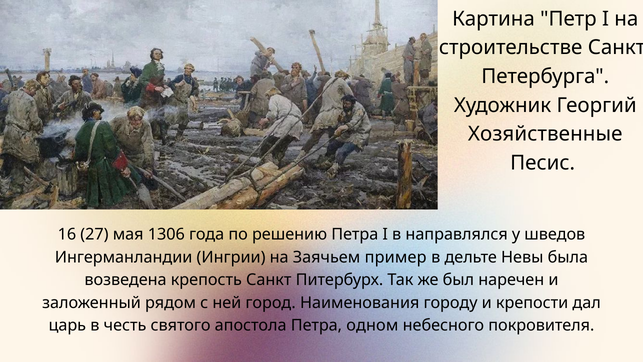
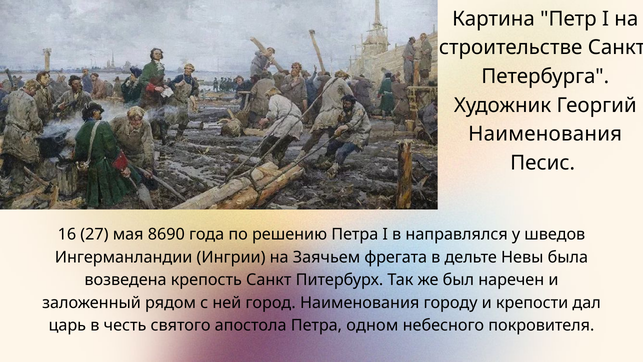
Хозяйственные at (545, 134): Хозяйственные -> Наименования
1306: 1306 -> 8690
пример: пример -> фрегата
